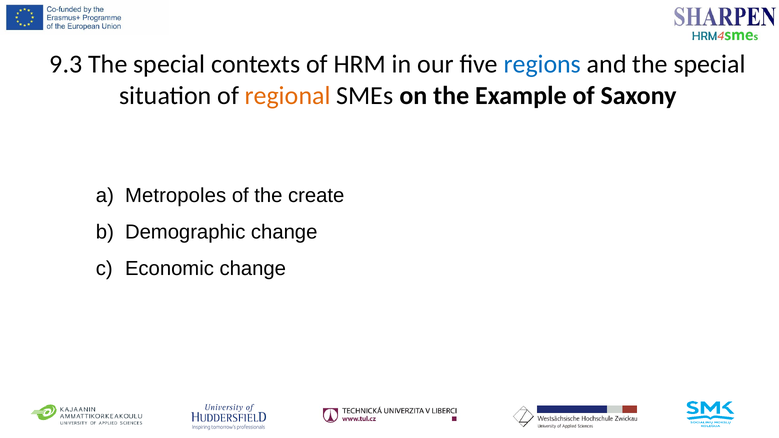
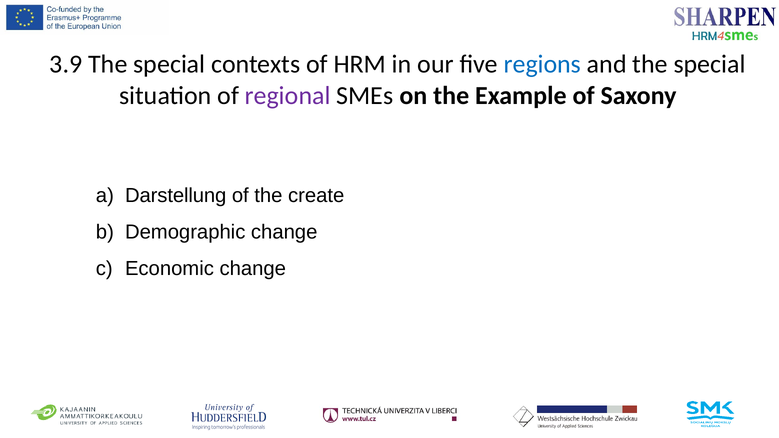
9.3: 9.3 -> 3.9
regional colour: orange -> purple
Metropoles: Metropoles -> Darstellung
